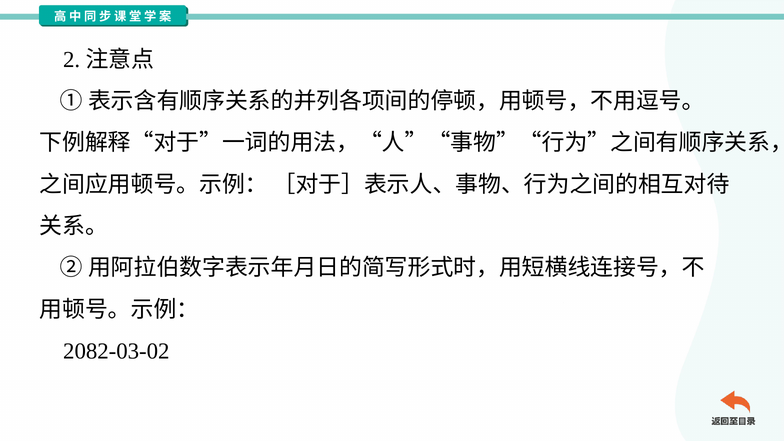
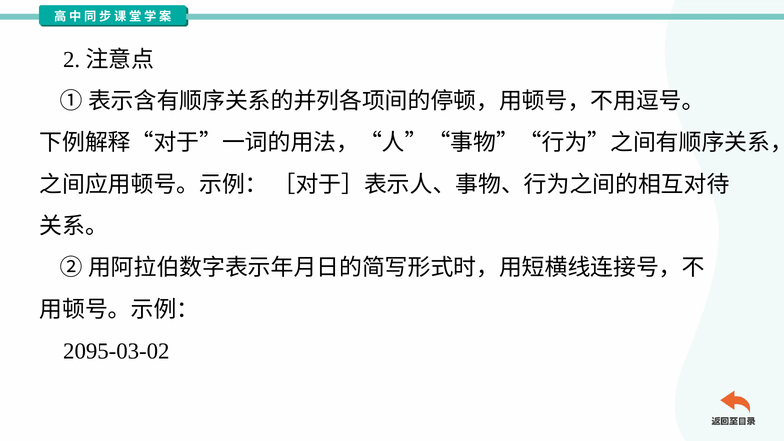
2082-03-02: 2082-03-02 -> 2095-03-02
